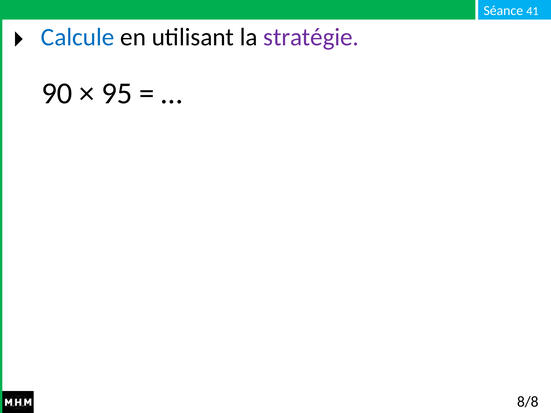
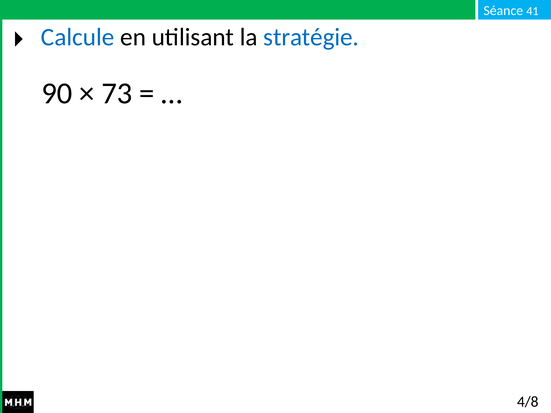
stratégie colour: purple -> blue
95: 95 -> 73
8/8: 8/8 -> 4/8
